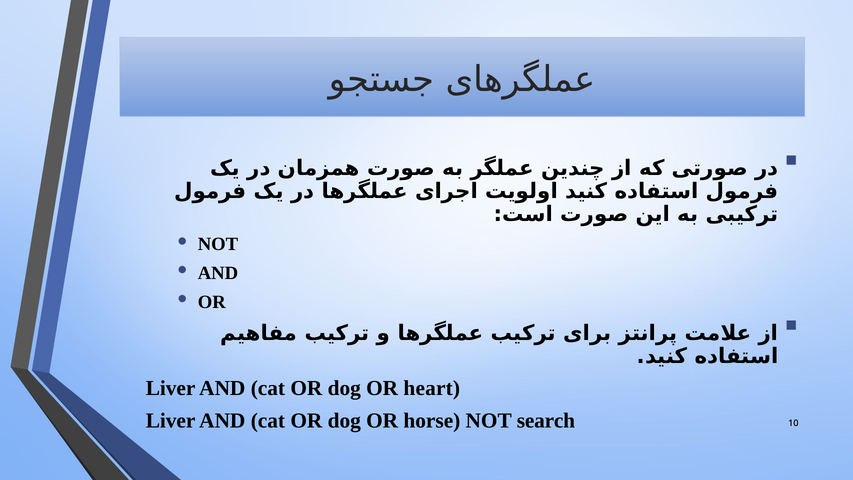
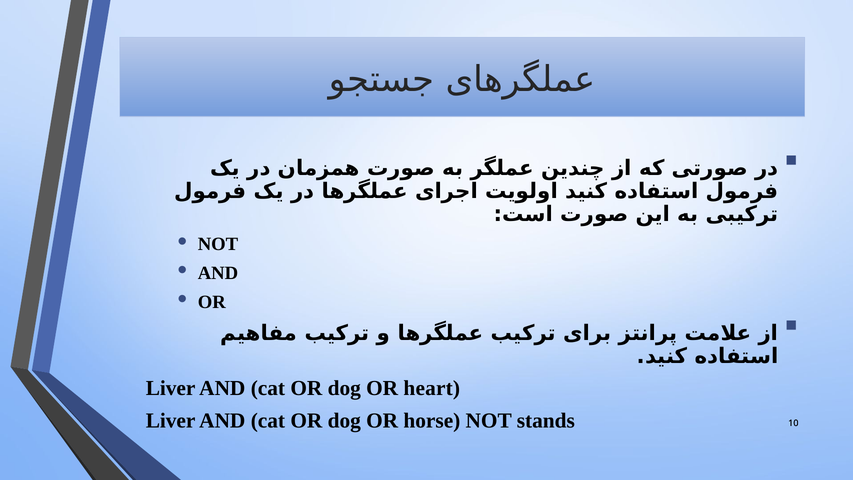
search: search -> stands
